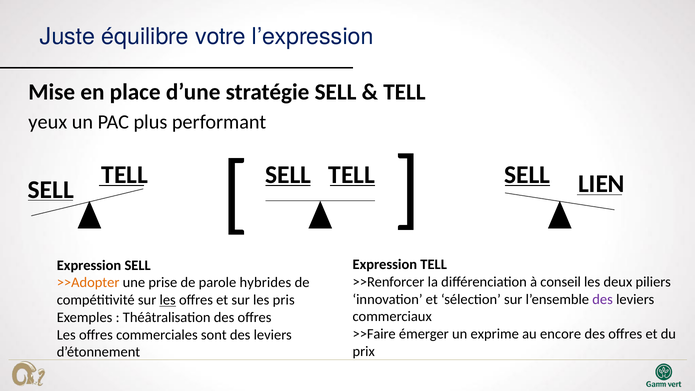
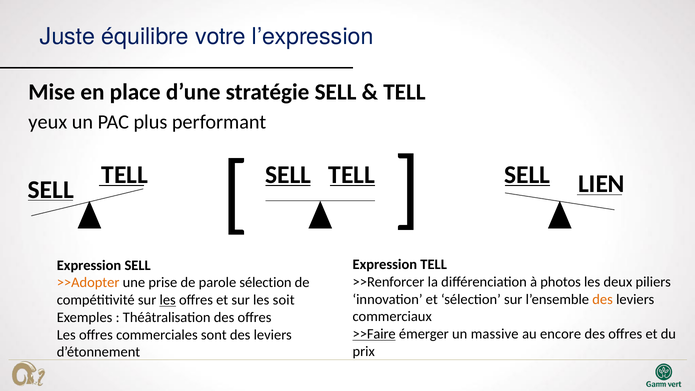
conseil: conseil -> photos
parole hybrides: hybrides -> sélection
des at (603, 299) colour: purple -> orange
pris: pris -> soit
>>Faire underline: none -> present
exprime: exprime -> massive
